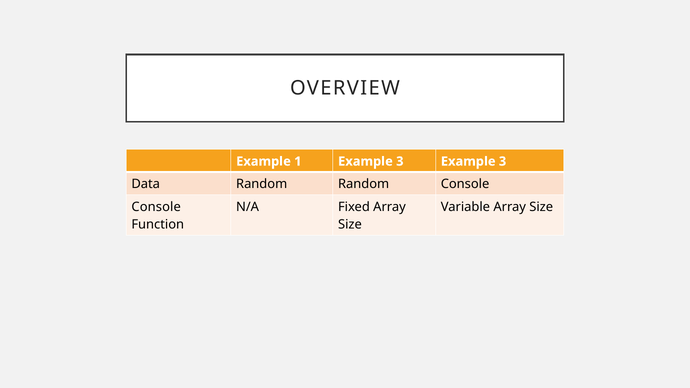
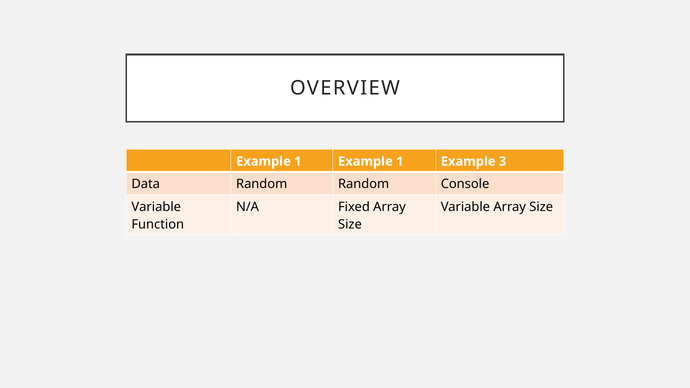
1 Example 3: 3 -> 1
Console at (156, 207): Console -> Variable
